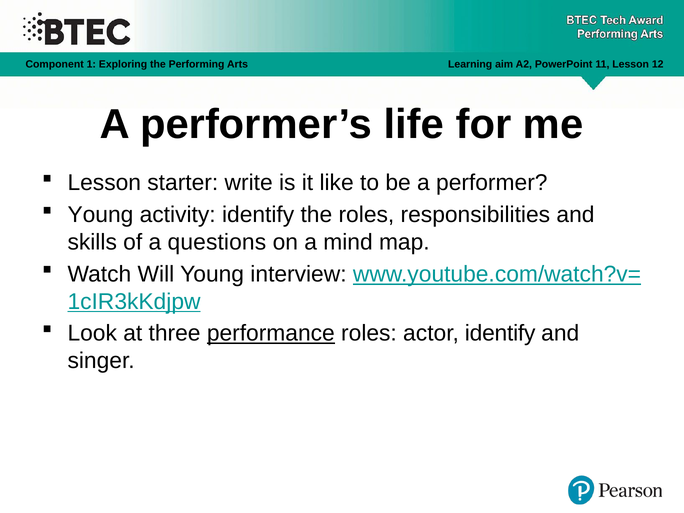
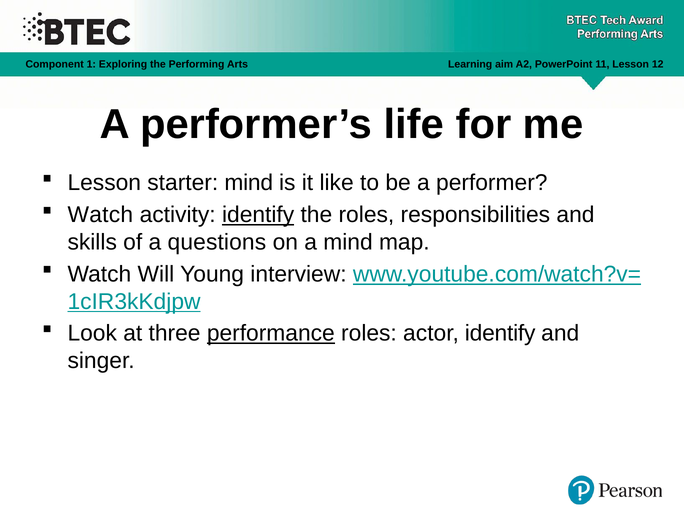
starter write: write -> mind
Young at (100, 215): Young -> Watch
identify at (258, 215) underline: none -> present
